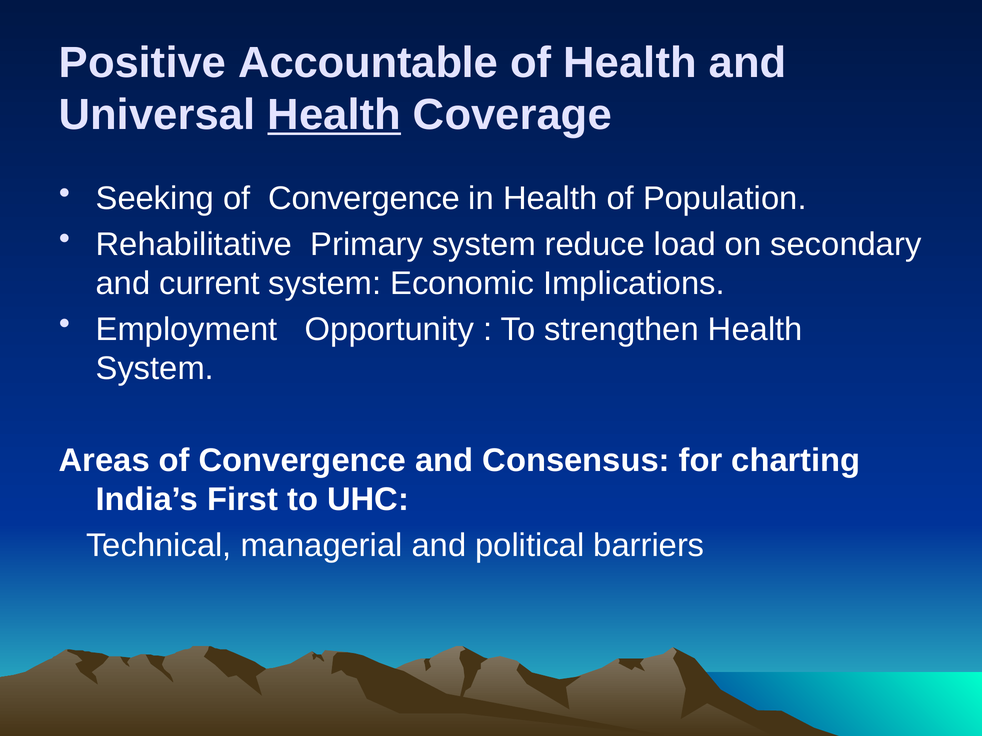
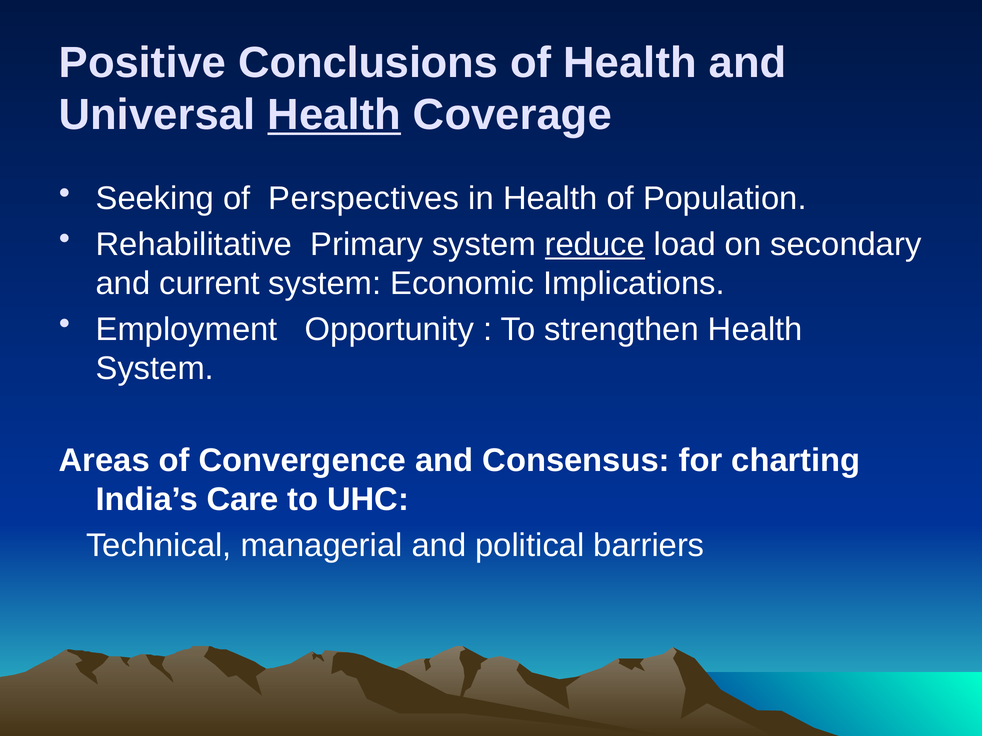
Accountable: Accountable -> Conclusions
Convergence at (364, 199): Convergence -> Perspectives
reduce underline: none -> present
First: First -> Care
